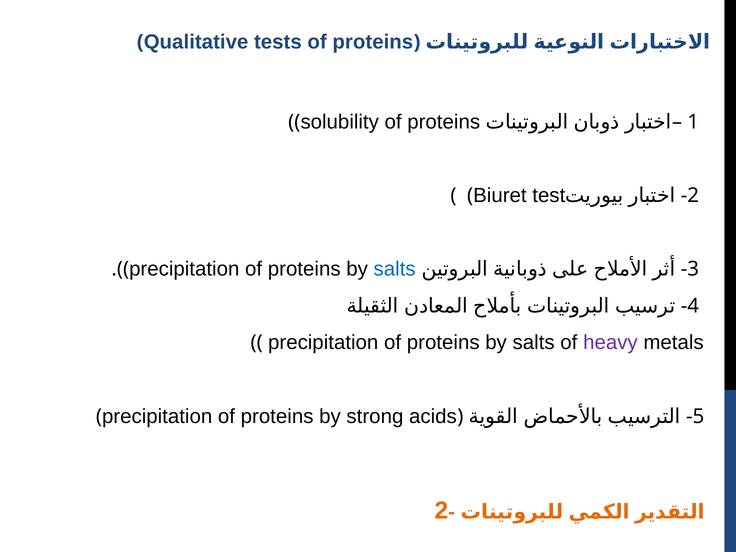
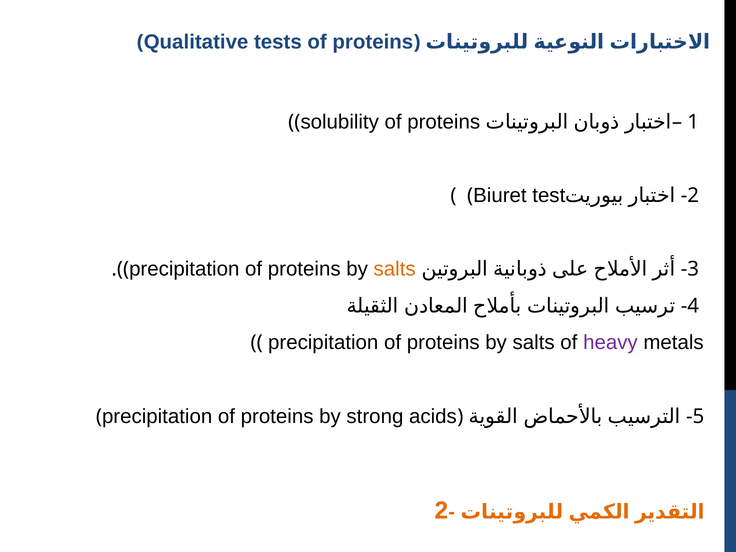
salts at (395, 269) colour: blue -> orange
